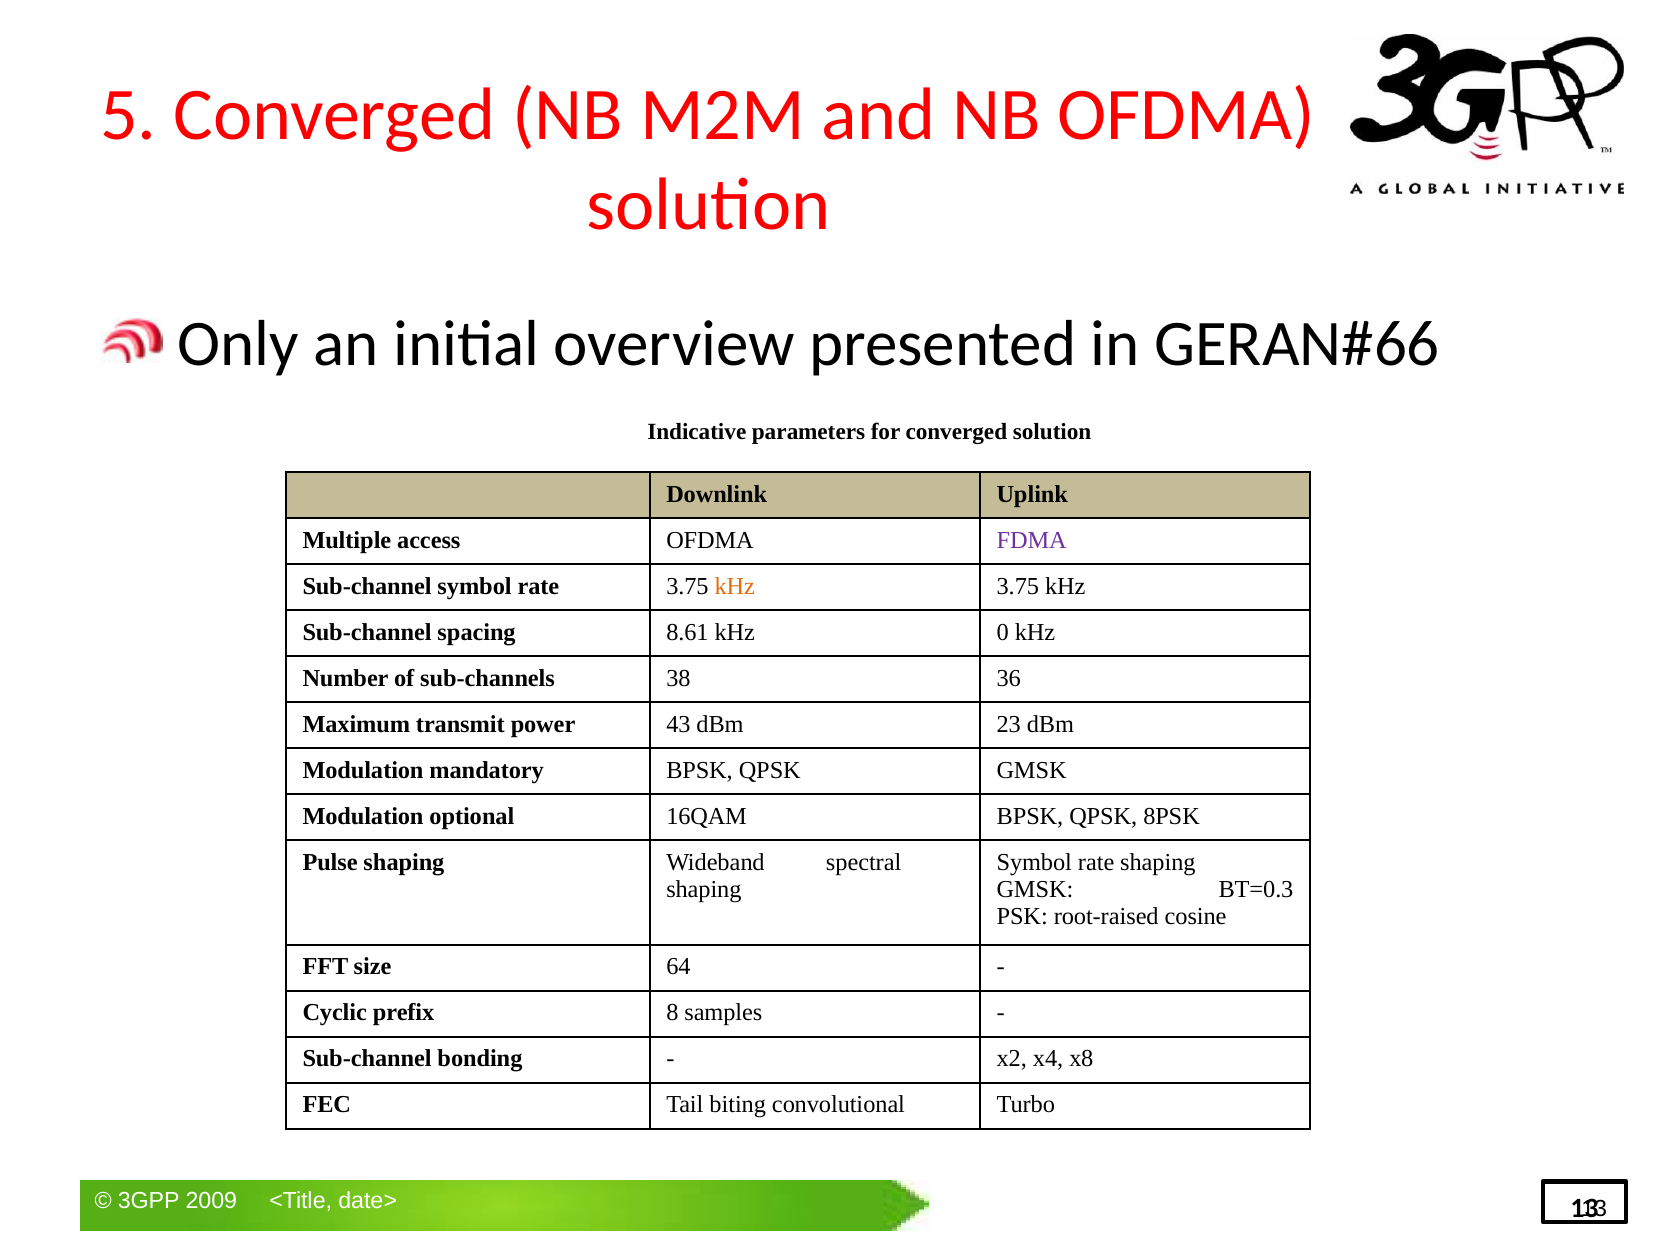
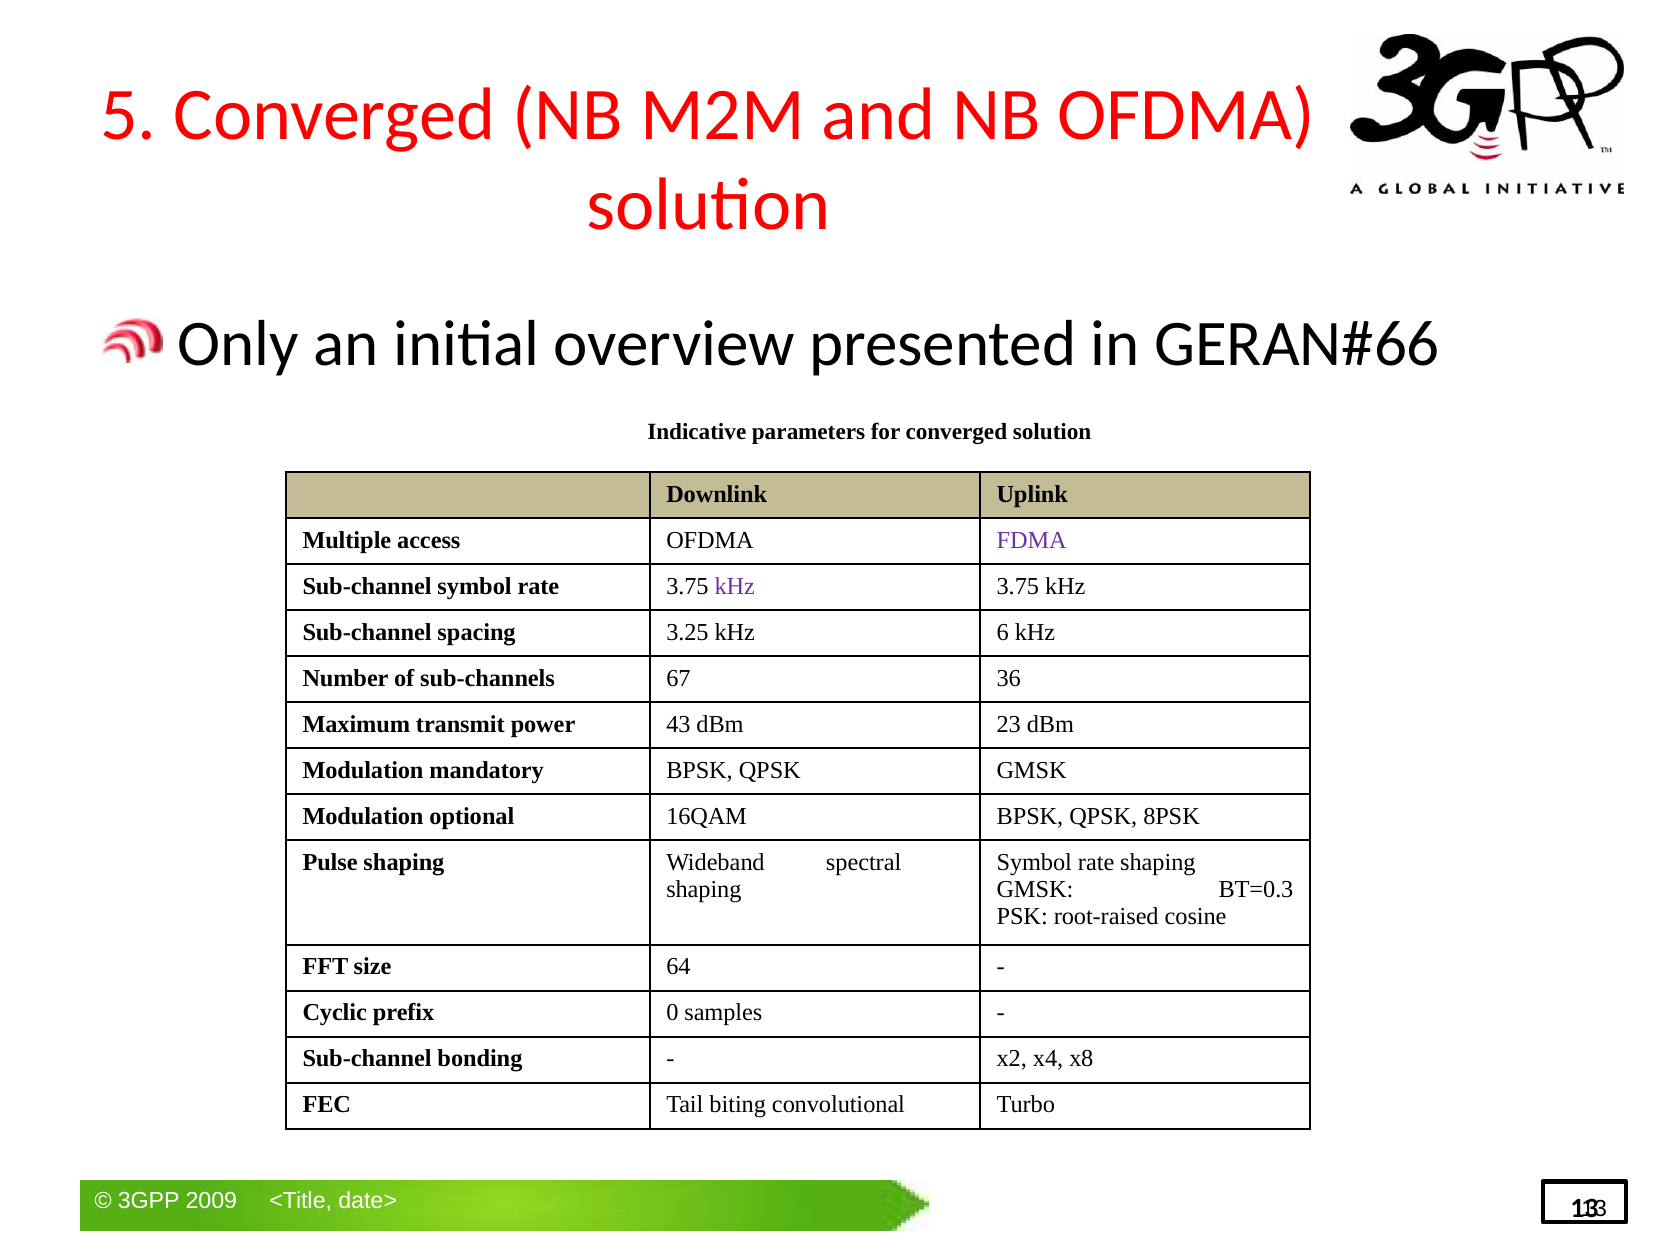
kHz at (735, 586) colour: orange -> purple
8.61: 8.61 -> 3.25
0: 0 -> 6
38: 38 -> 67
8: 8 -> 0
